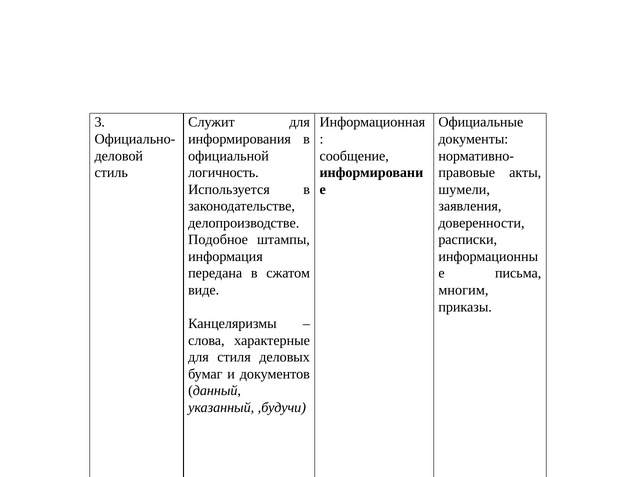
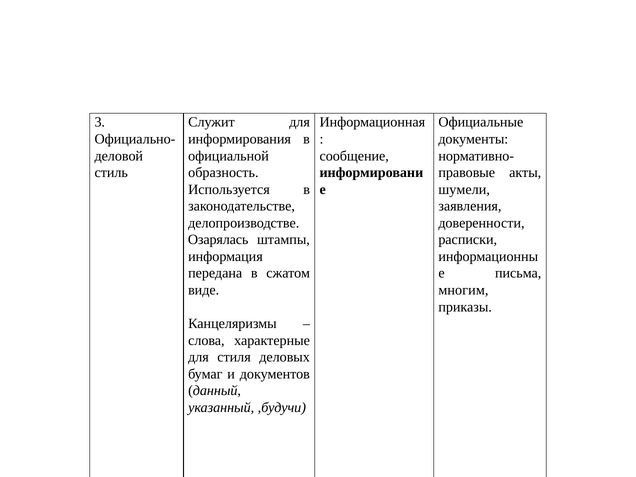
логичность: логичность -> образность
Подобное: Подобное -> Озарялась
